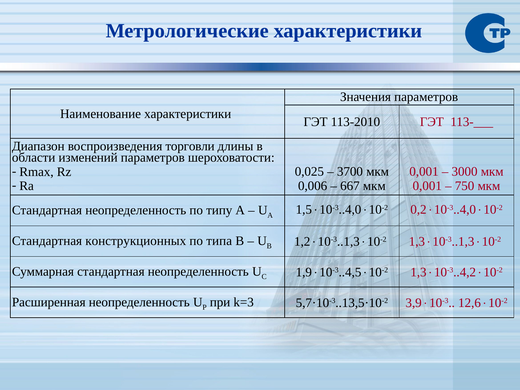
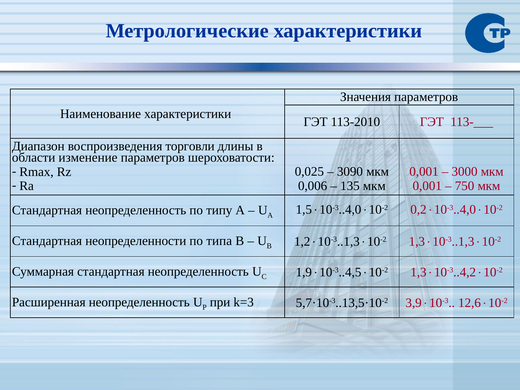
изменений: изменений -> изменение
3700: 3700 -> 3090
667: 667 -> 135
конструкционных: конструкционных -> неопределенности
